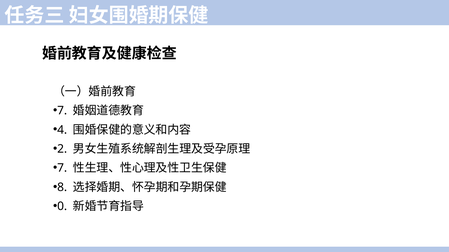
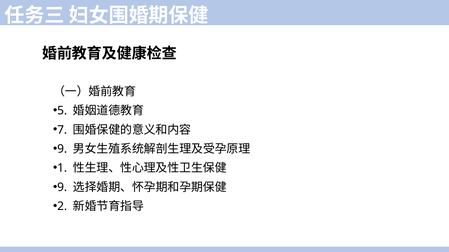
7 at (62, 111): 7 -> 5
4: 4 -> 7
2 at (62, 149): 2 -> 9
7 at (62, 168): 7 -> 1
8 at (62, 188): 8 -> 9
0: 0 -> 2
